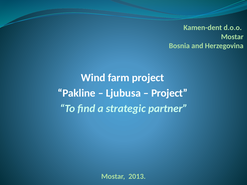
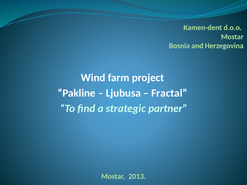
Project at (169, 93): Project -> Fractal
